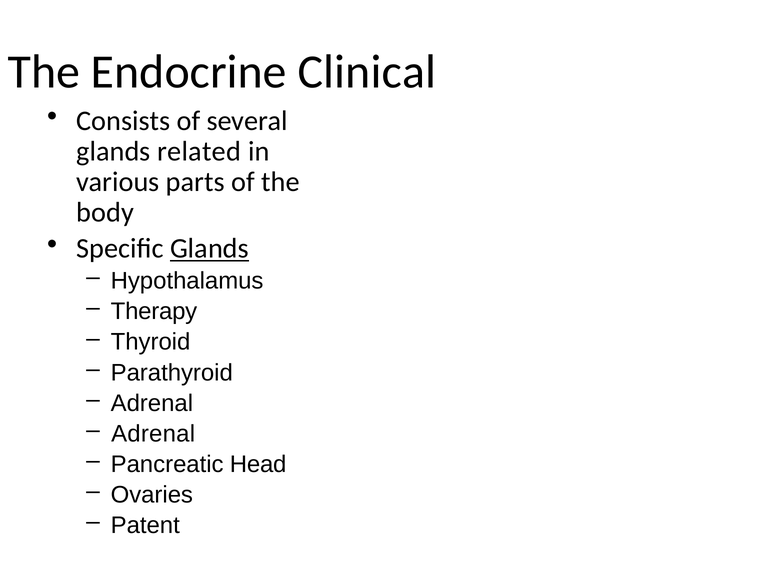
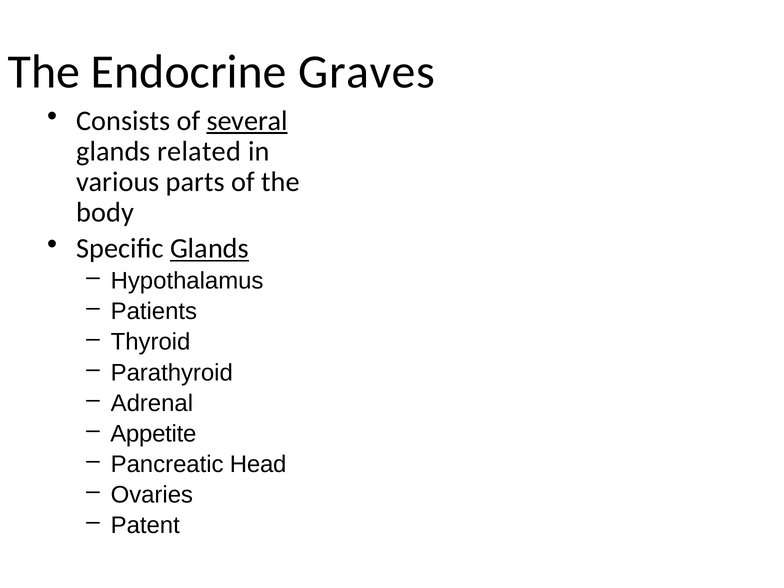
Clinical: Clinical -> Graves
several underline: none -> present
Therapy: Therapy -> Patients
Adrenal at (153, 434): Adrenal -> Appetite
